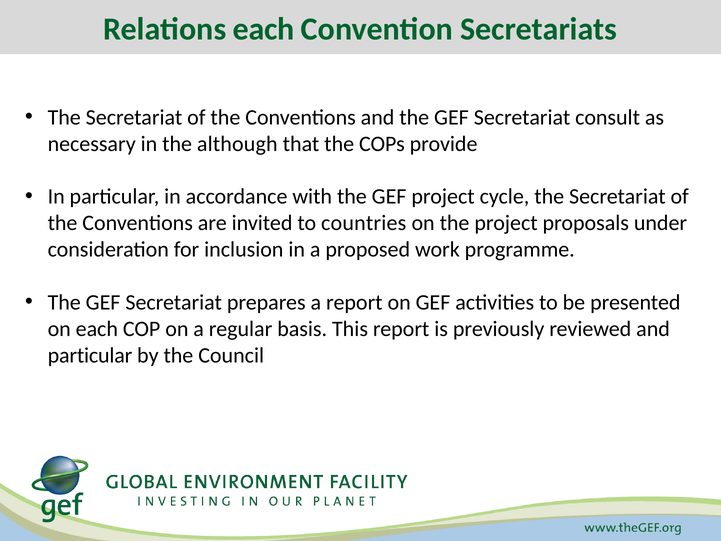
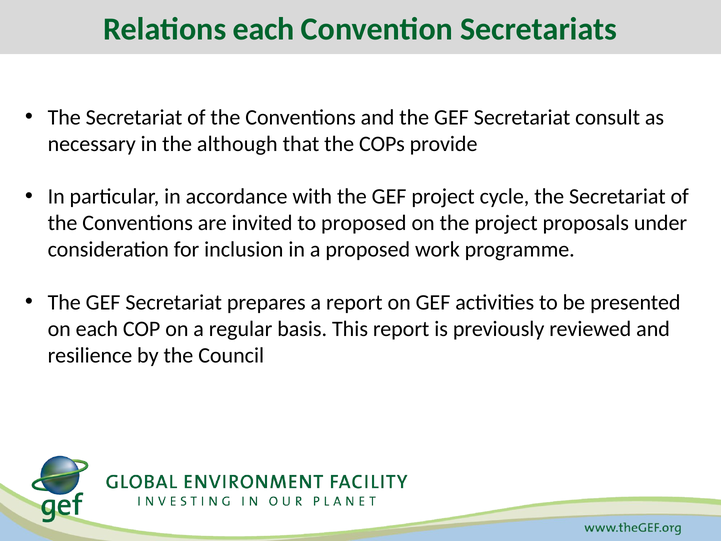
to countries: countries -> proposed
particular at (90, 355): particular -> resilience
